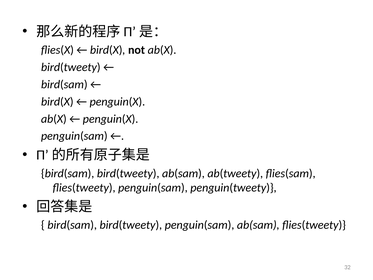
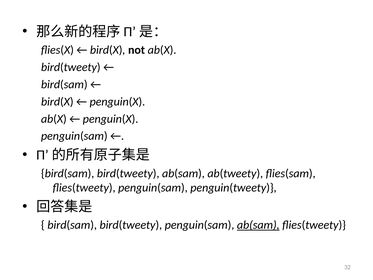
ab(sam at (258, 225) underline: none -> present
